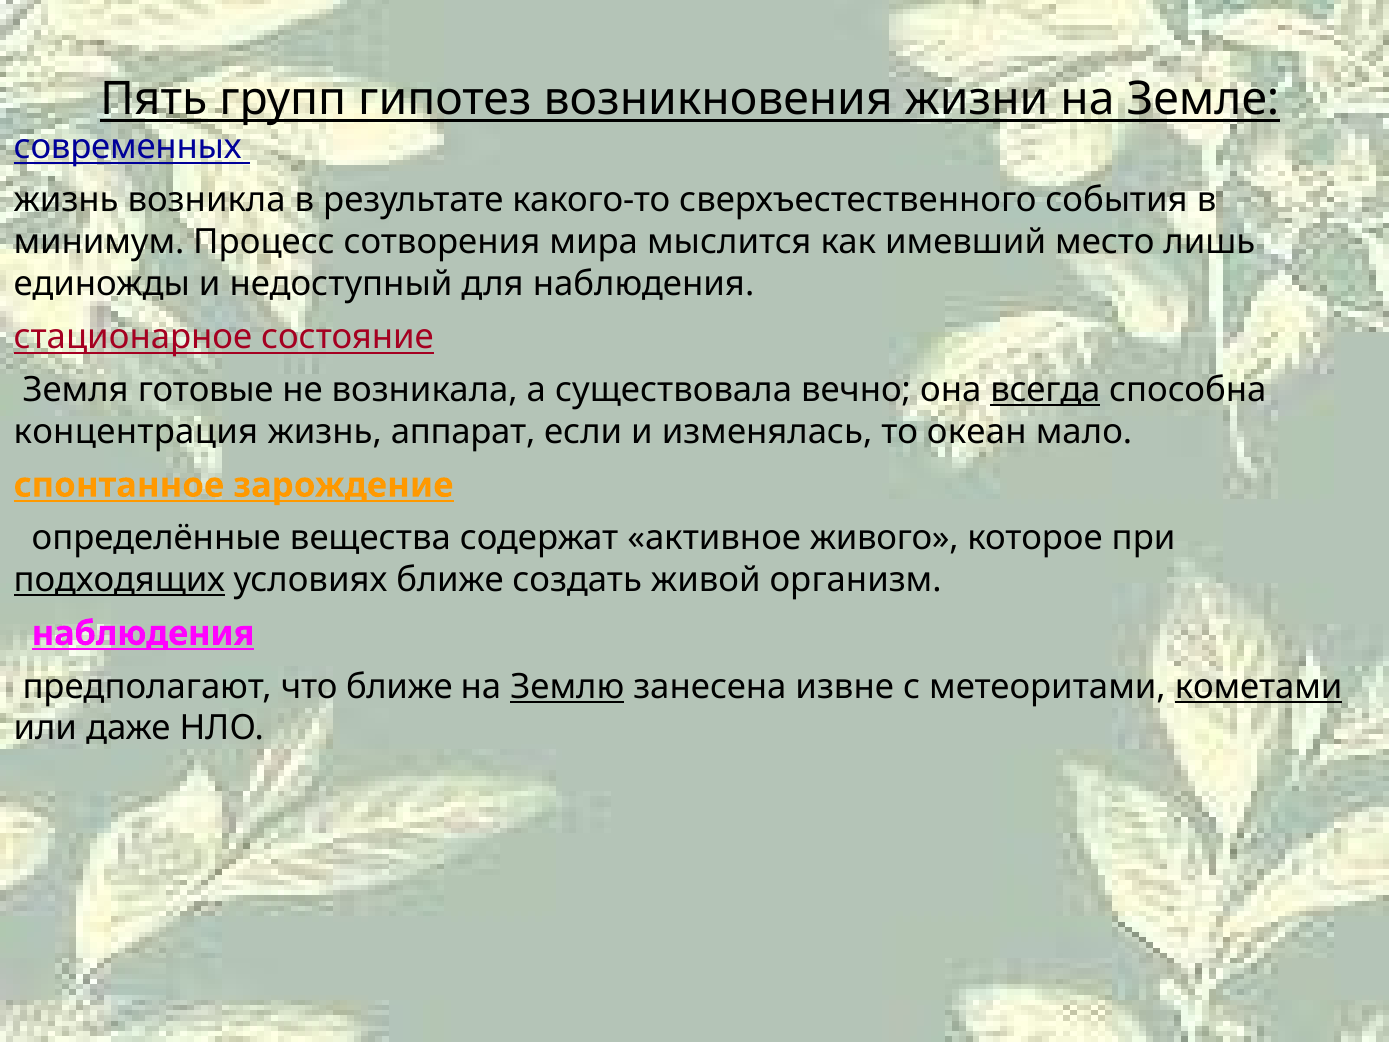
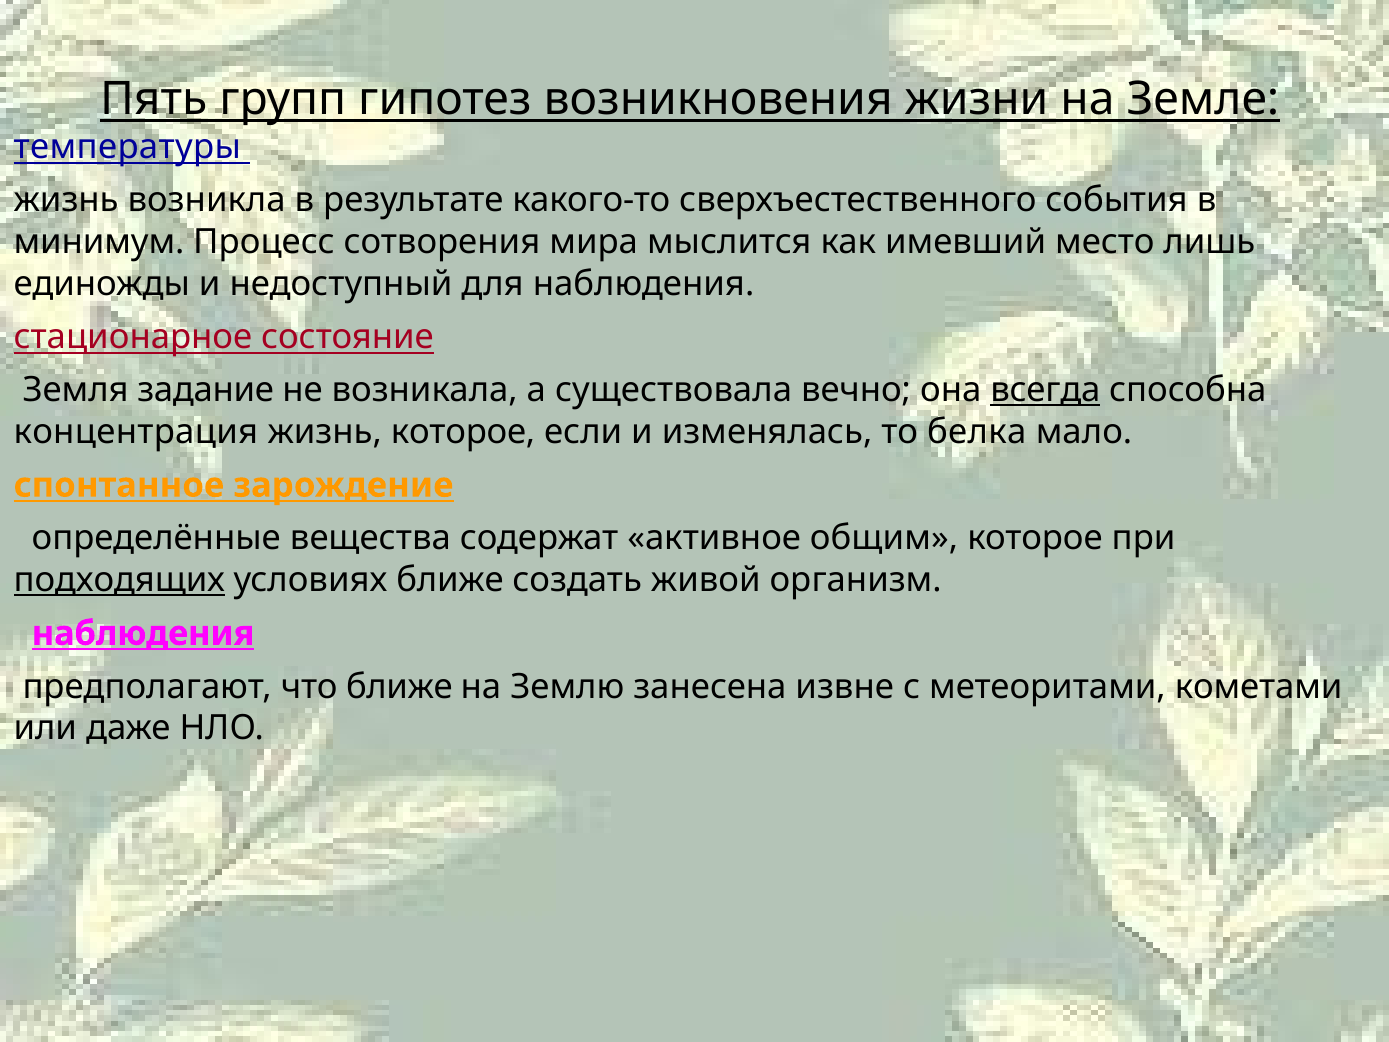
современных: современных -> температуры
готовые: готовые -> задание
жизнь аппарат: аппарат -> которое
океан: океан -> белка
живого: живого -> общим
Землю underline: present -> none
кометами underline: present -> none
